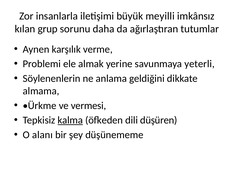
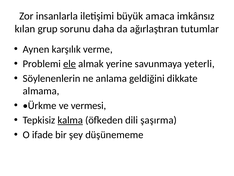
meyilli: meyilli -> amaca
ele underline: none -> present
düşüren: düşüren -> şaşırma
alanı: alanı -> ifade
